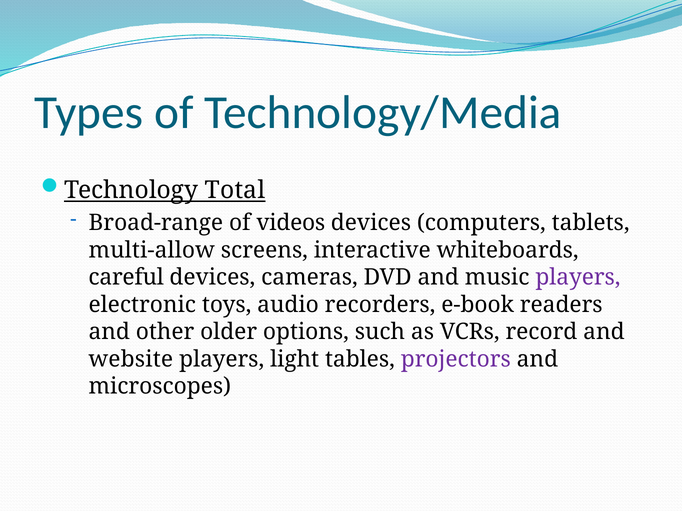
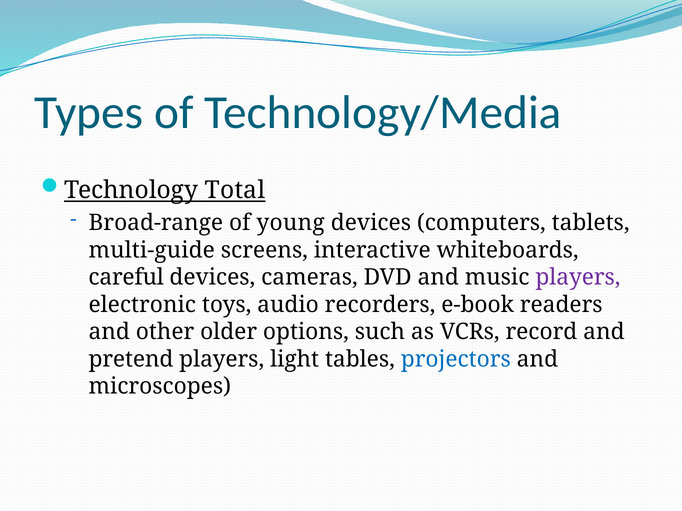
videos: videos -> young
multi-allow: multi-allow -> multi-guide
website: website -> pretend
projectors colour: purple -> blue
